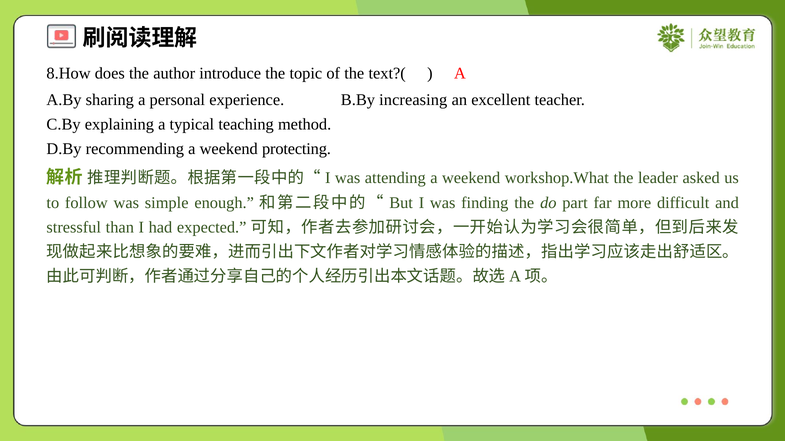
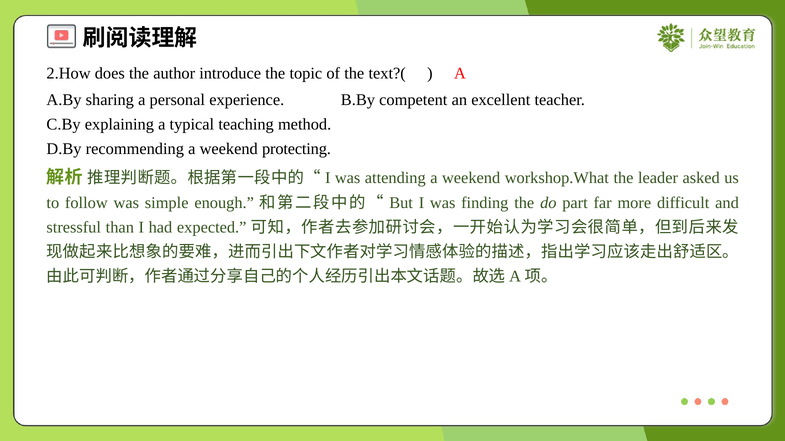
8.How: 8.How -> 2.How
increasing: increasing -> competent
